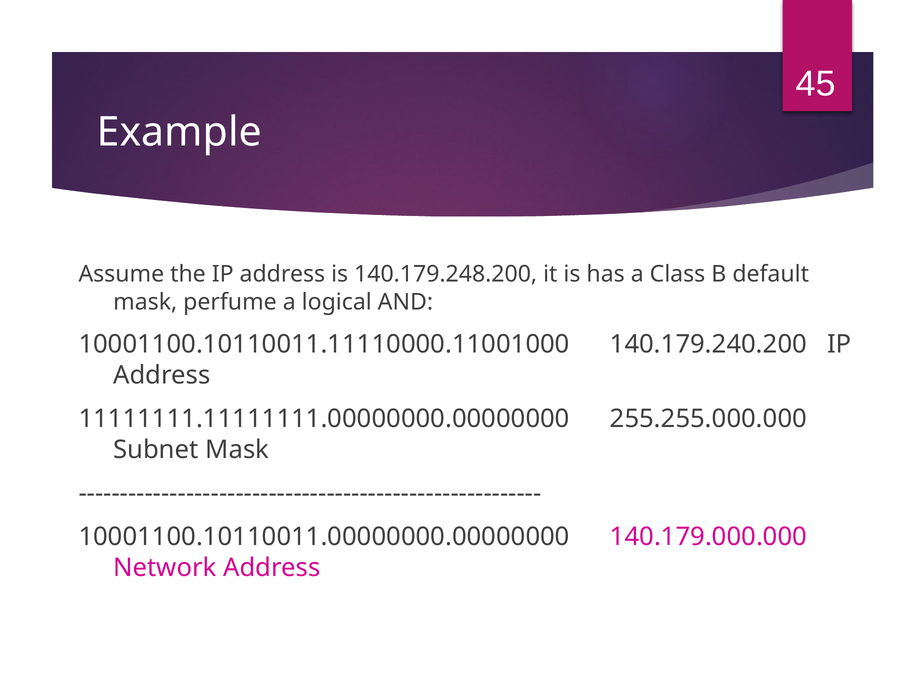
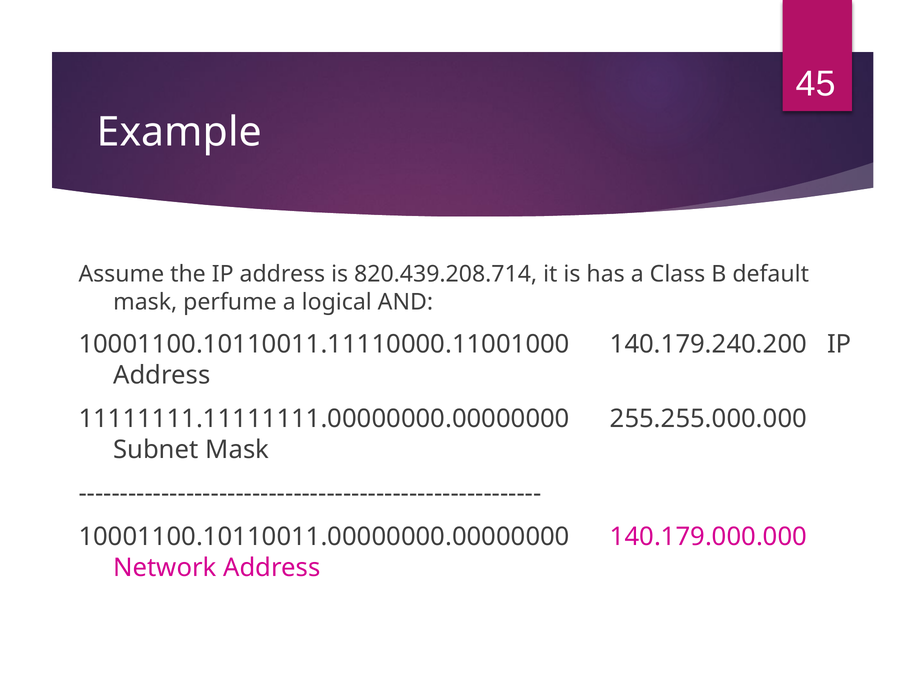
140.179.248.200: 140.179.248.200 -> 820.439.208.714
